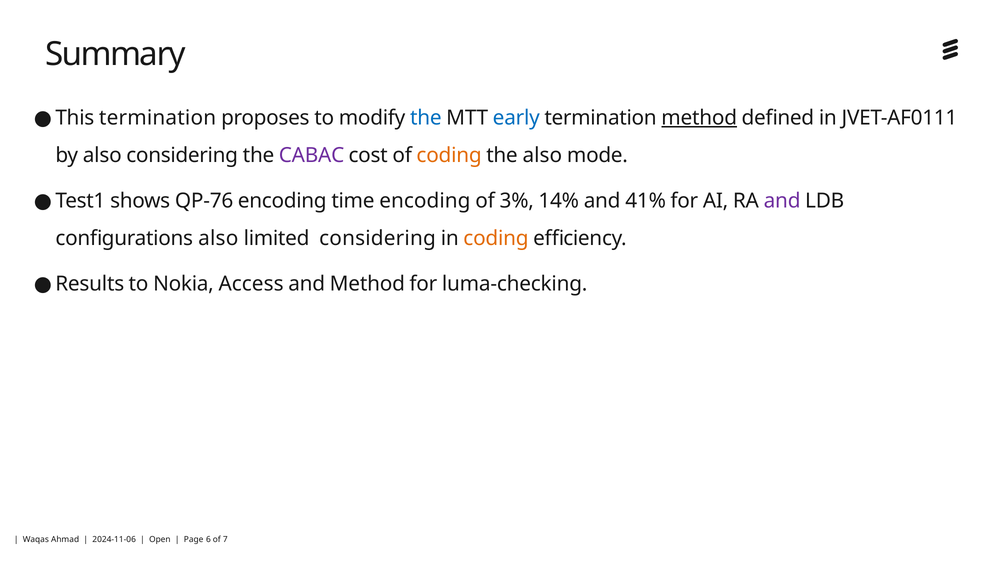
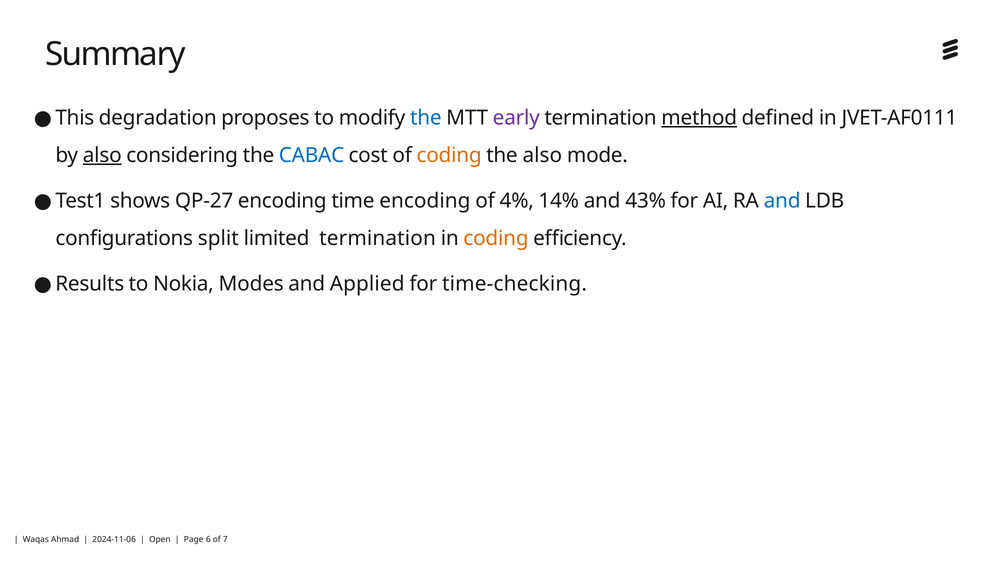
This termination: termination -> degradation
early colour: blue -> purple
also at (102, 155) underline: none -> present
CABAC colour: purple -> blue
QP-76: QP-76 -> QP-27
3%: 3% -> 4%
41%: 41% -> 43%
and at (782, 201) colour: purple -> blue
configurations also: also -> split
limited considering: considering -> termination
Access: Access -> Modes
and Method: Method -> Applied
luma-checking: luma-checking -> time-checking
